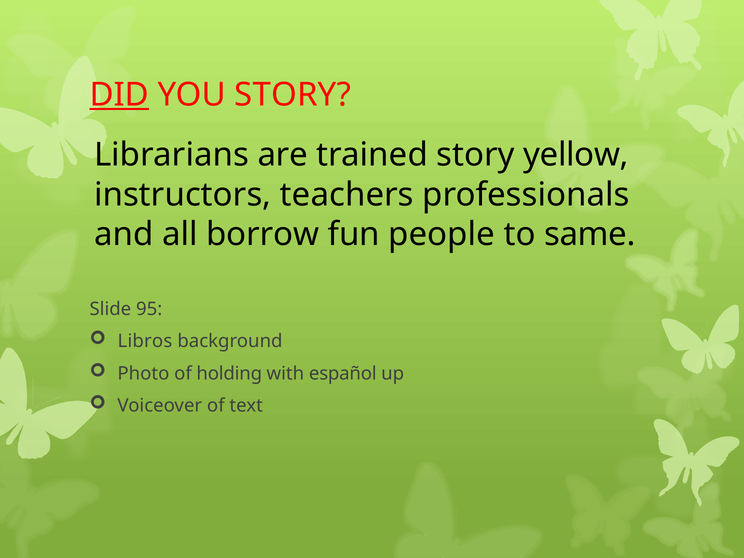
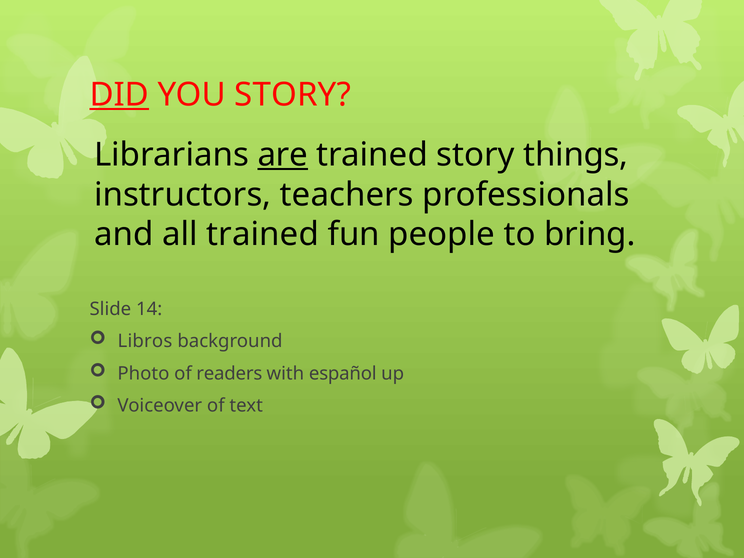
are underline: none -> present
yellow: yellow -> things
all borrow: borrow -> trained
same: same -> bring
95: 95 -> 14
holding: holding -> readers
